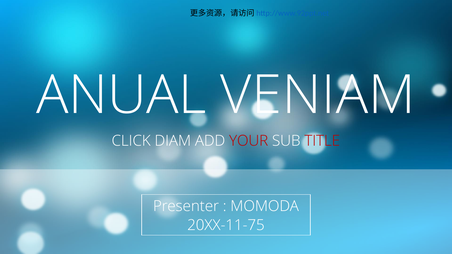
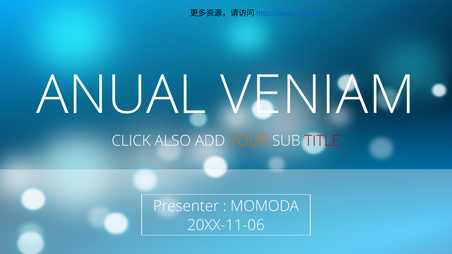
DIAM: DIAM -> ALSO
YOUR colour: red -> orange
20XX-11-75: 20XX-11-75 -> 20XX-11-06
